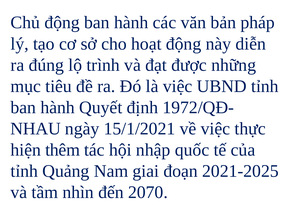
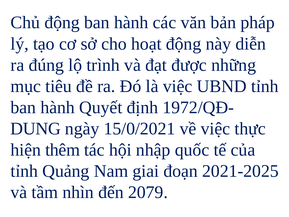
NHAU: NHAU -> DUNG
15/1/2021: 15/1/2021 -> 15/0/2021
2070: 2070 -> 2079
